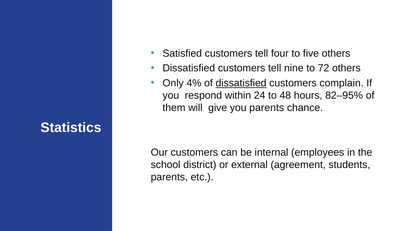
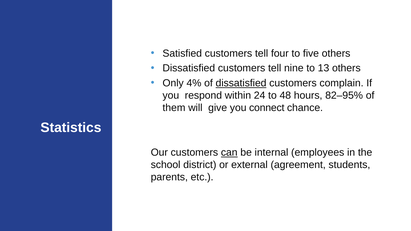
72: 72 -> 13
you parents: parents -> connect
can underline: none -> present
